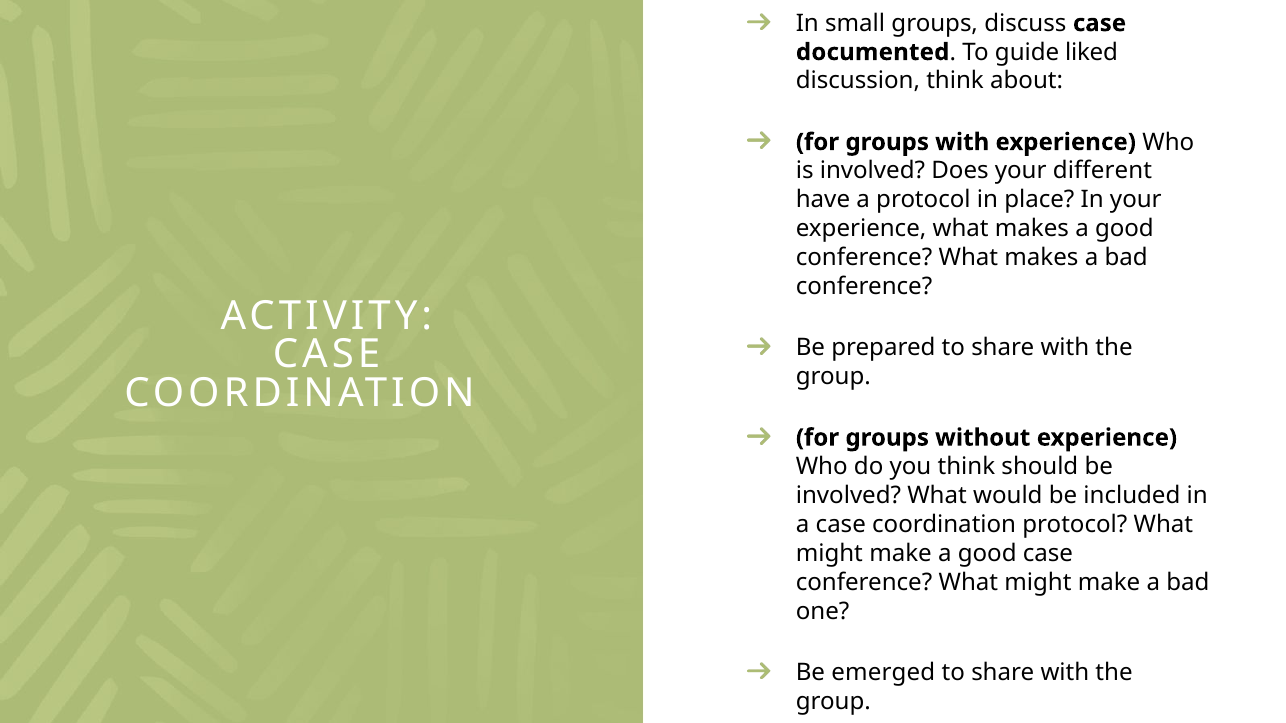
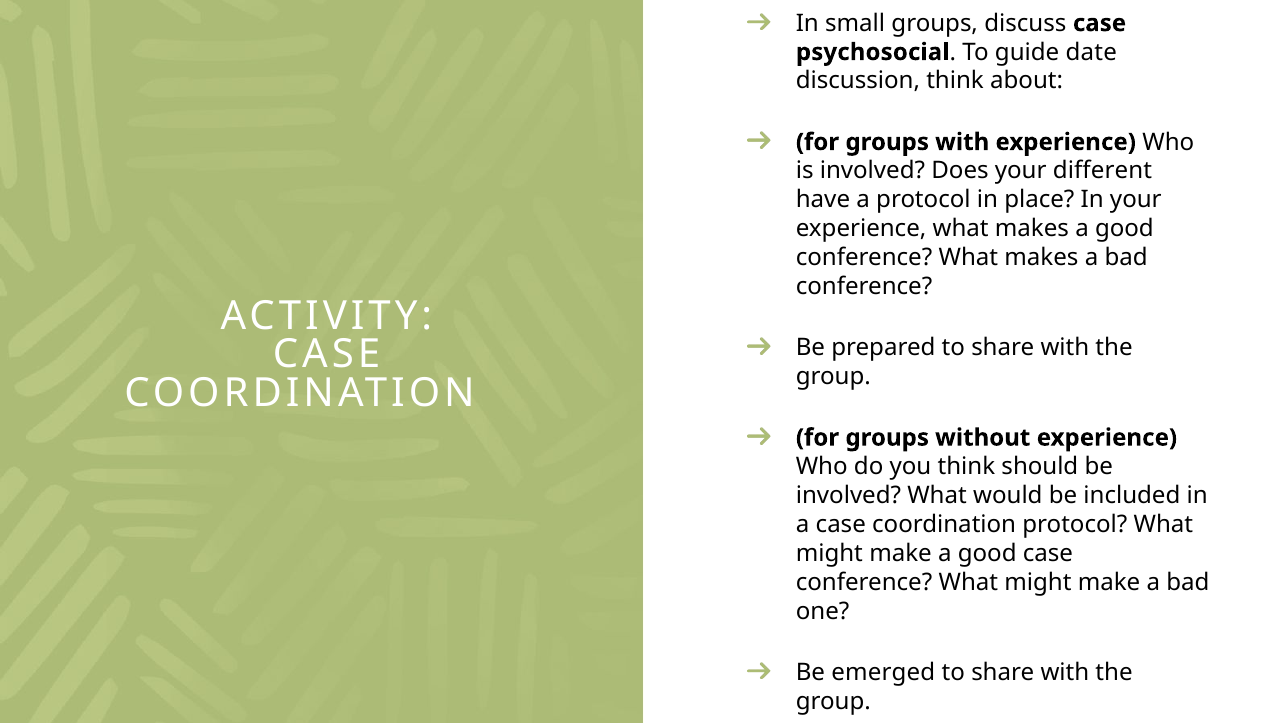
documented: documented -> psychosocial
liked: liked -> date
